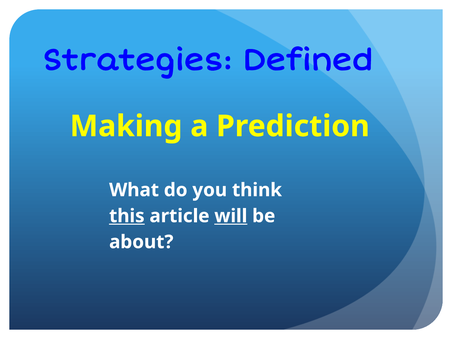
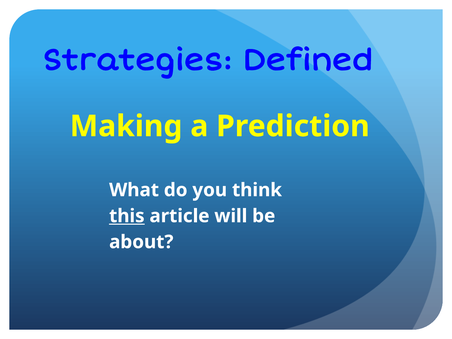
will underline: present -> none
